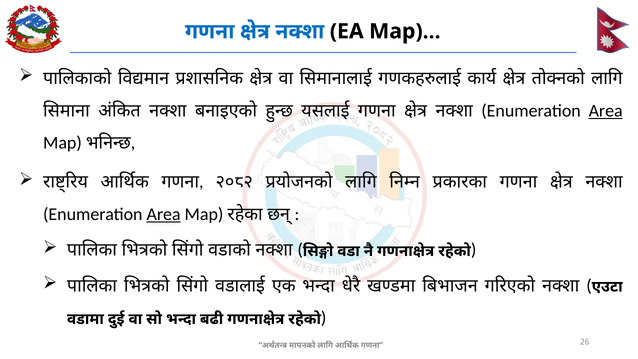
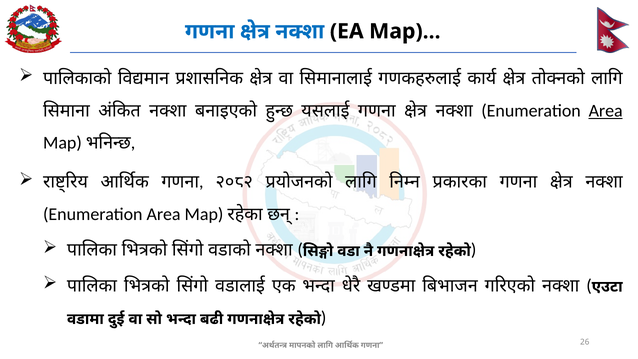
Area at (164, 214) underline: present -> none
